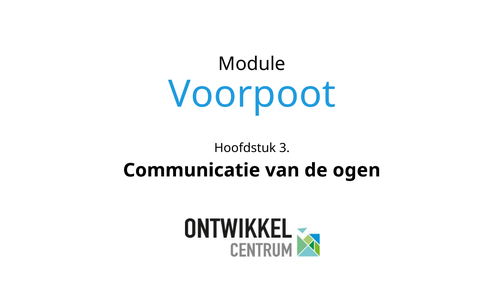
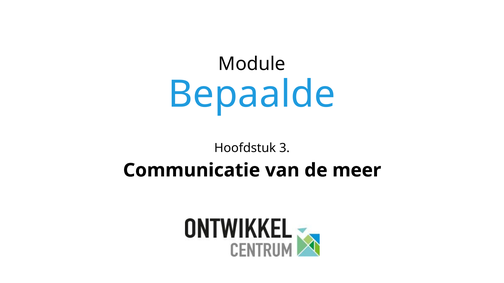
Voorpoot: Voorpoot -> Bepaalde
ogen: ogen -> meer
